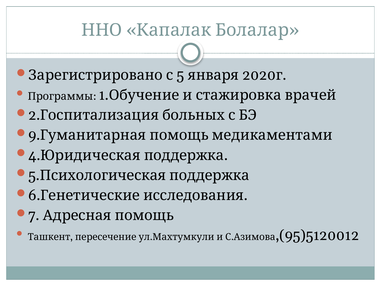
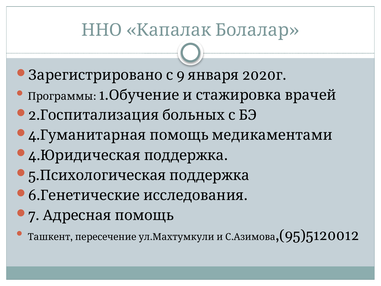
5 at (181, 75): 5 -> 9
9 at (34, 135): 9 -> 4
